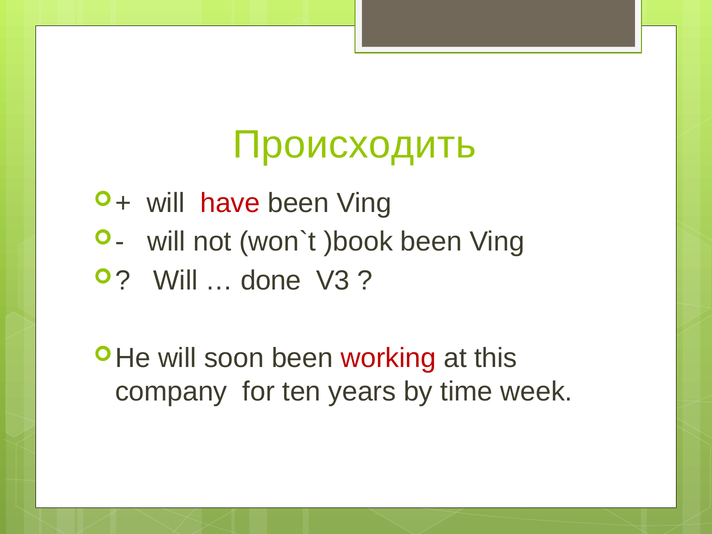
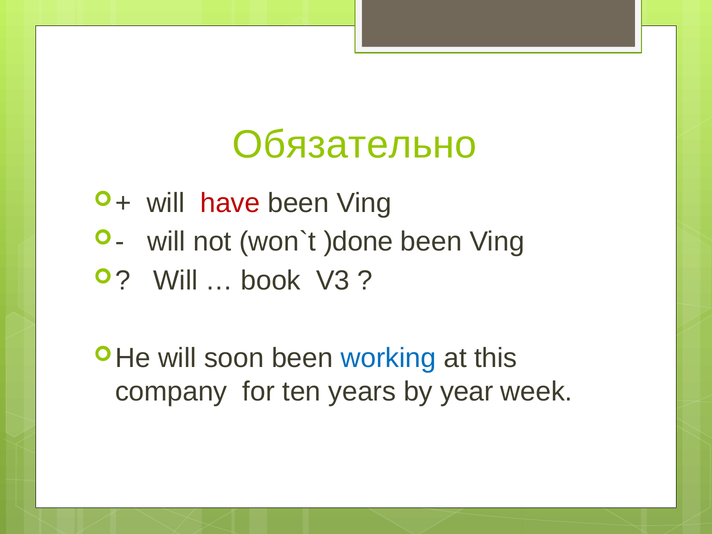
Происходить: Происходить -> Обязательно
)book: )book -> )done
done: done -> book
working colour: red -> blue
time: time -> year
